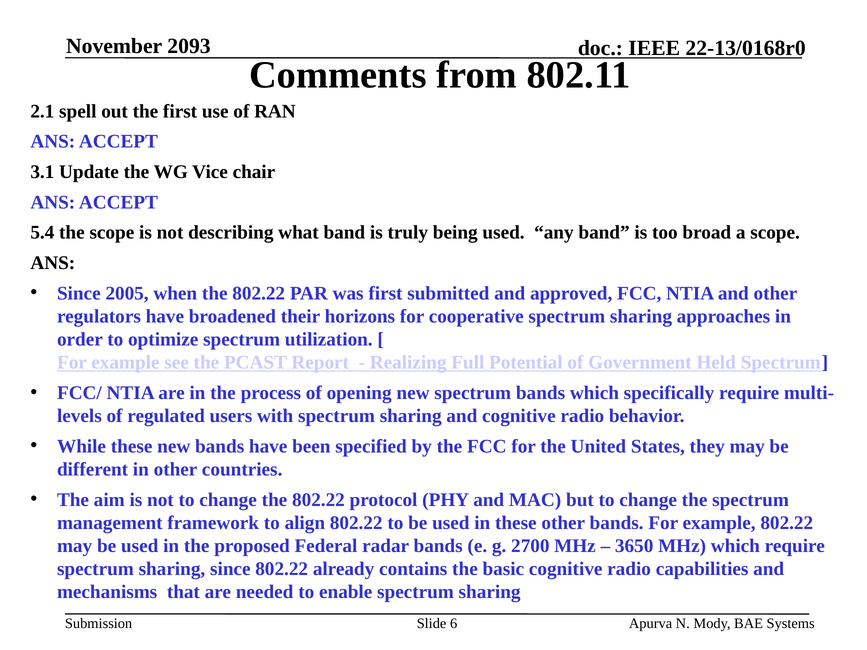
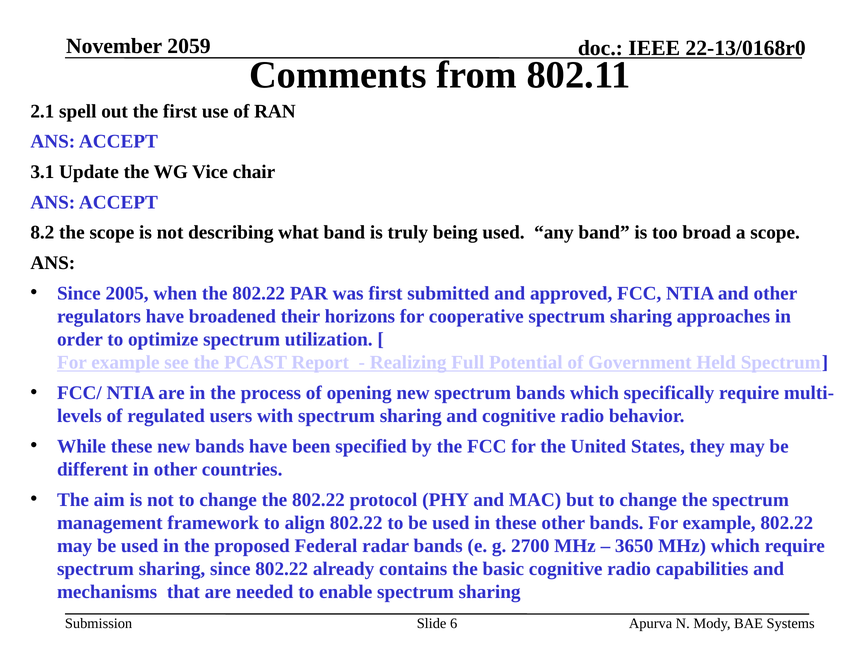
2093: 2093 -> 2059
5.4: 5.4 -> 8.2
